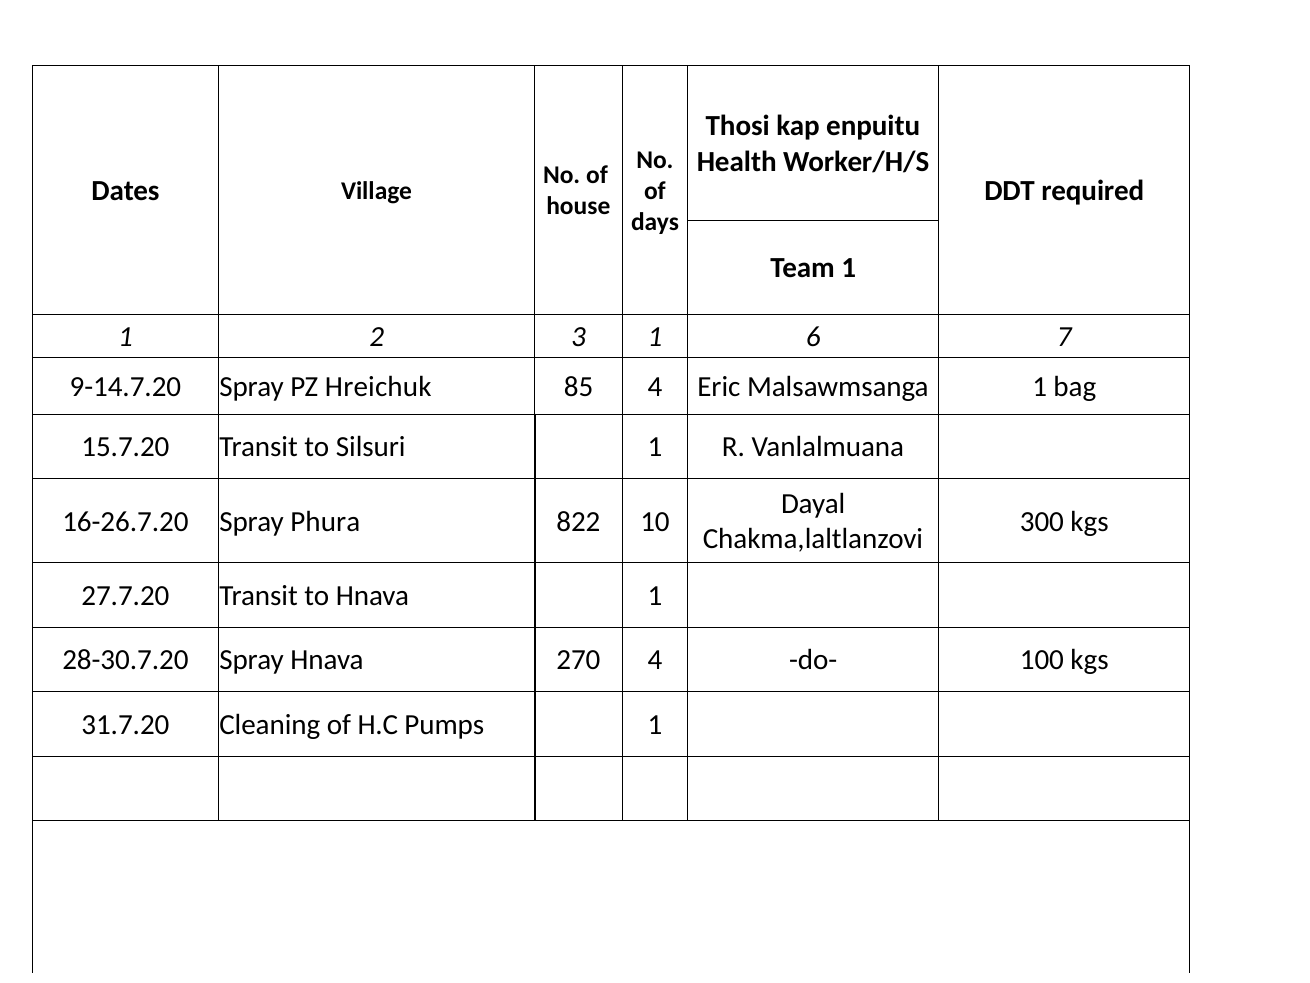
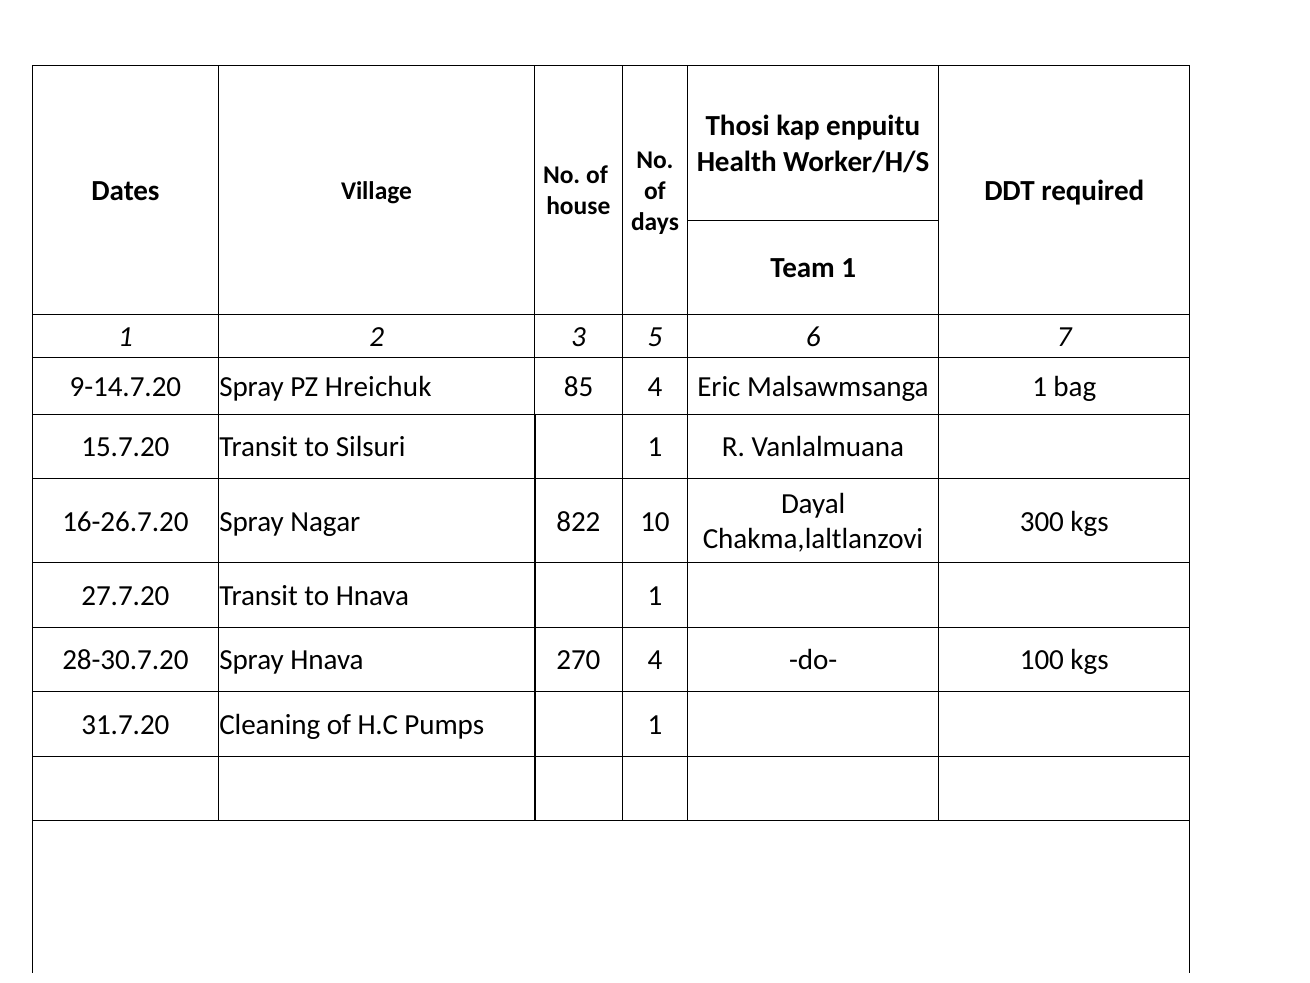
3 1: 1 -> 5
Phura: Phura -> Nagar
